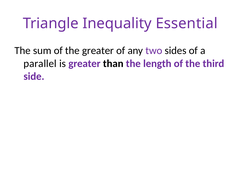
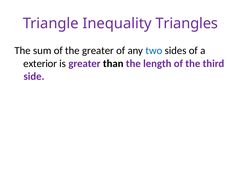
Essential: Essential -> Triangles
two colour: purple -> blue
parallel: parallel -> exterior
